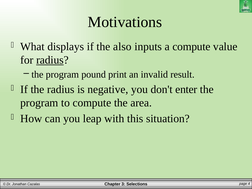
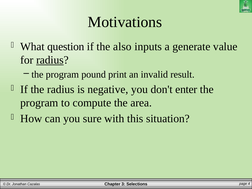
displays: displays -> question
a compute: compute -> generate
leap: leap -> sure
